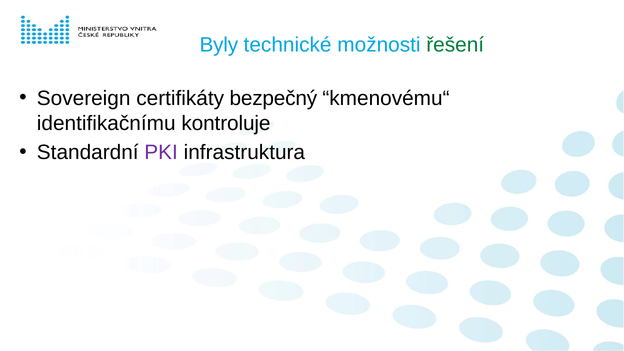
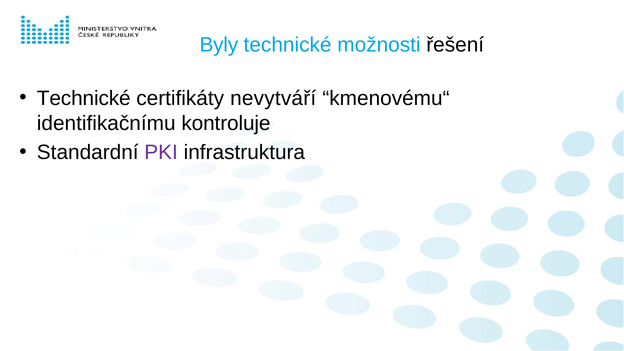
řešení colour: green -> black
Sovereign at (84, 98): Sovereign -> Technické
bezpečný: bezpečný -> nevytváří
